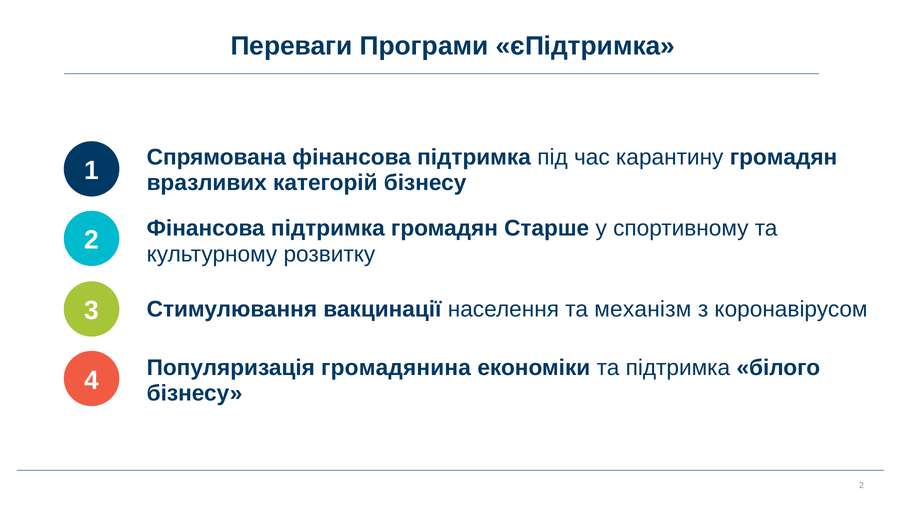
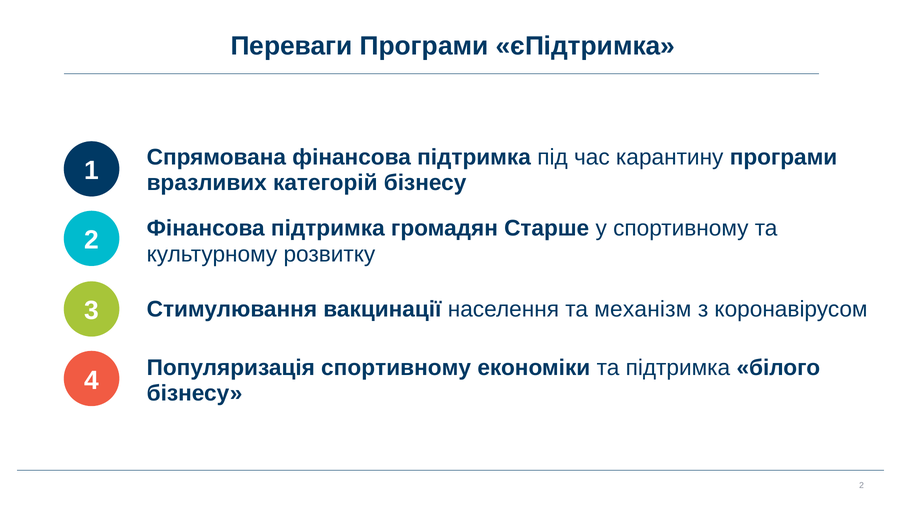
карантину громадян: громадян -> програми
Популяризація громадянина: громадянина -> спортивному
